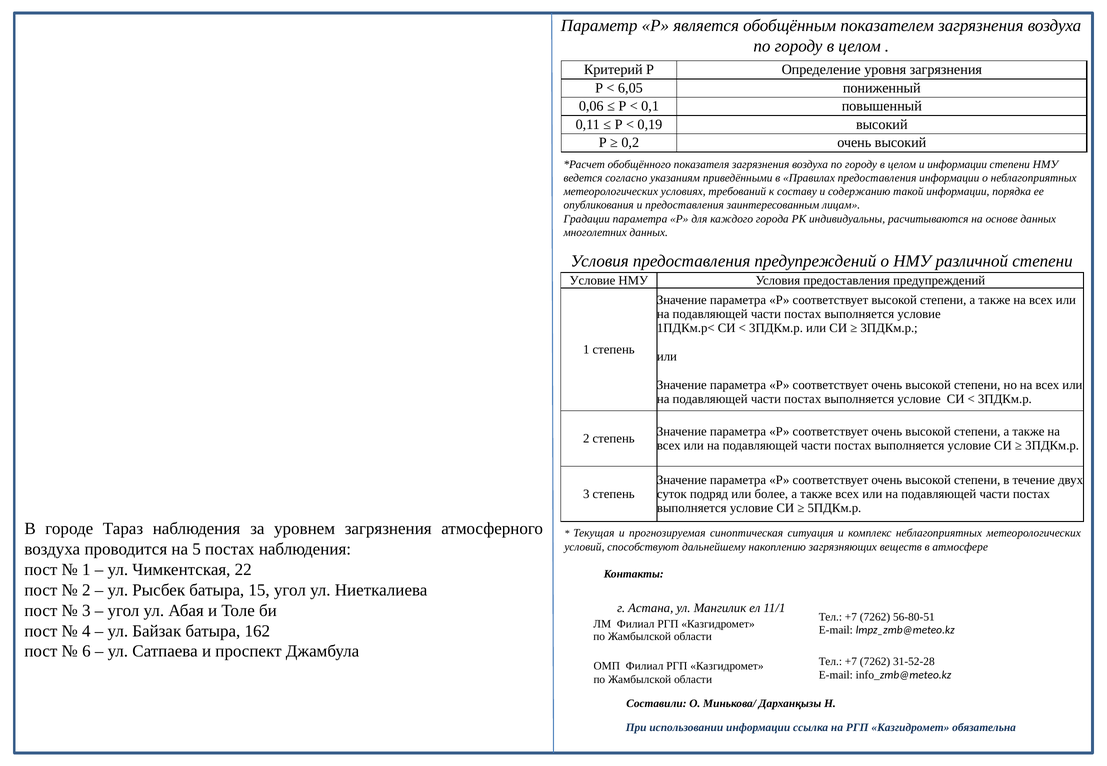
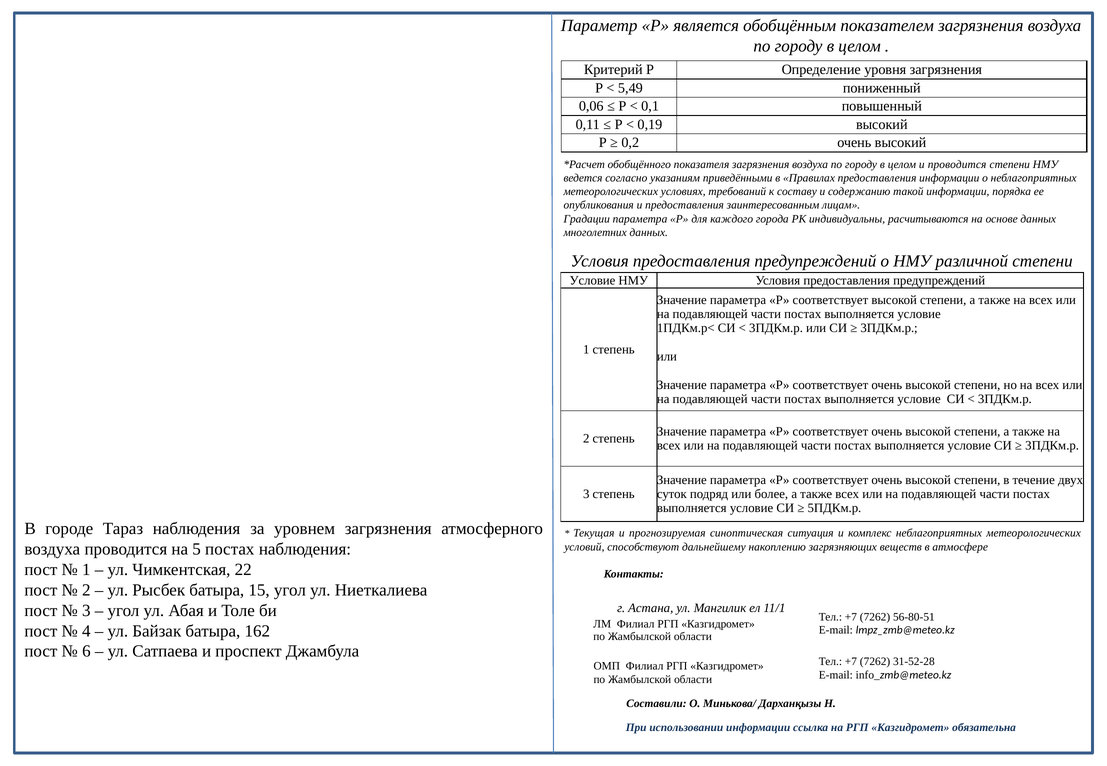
6,05: 6,05 -> 5,49
и информации: информации -> проводится
